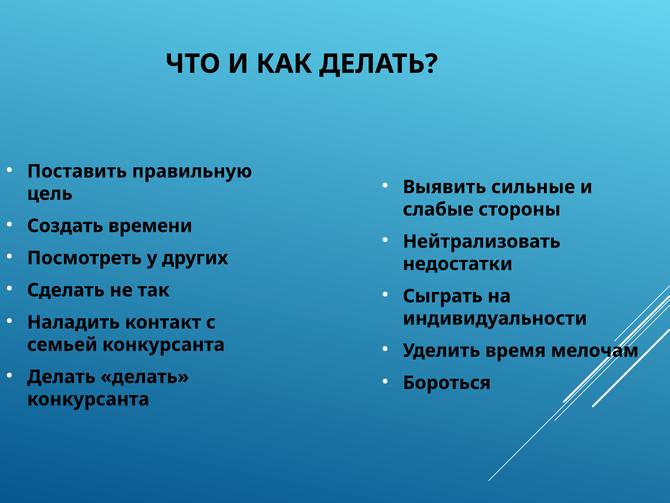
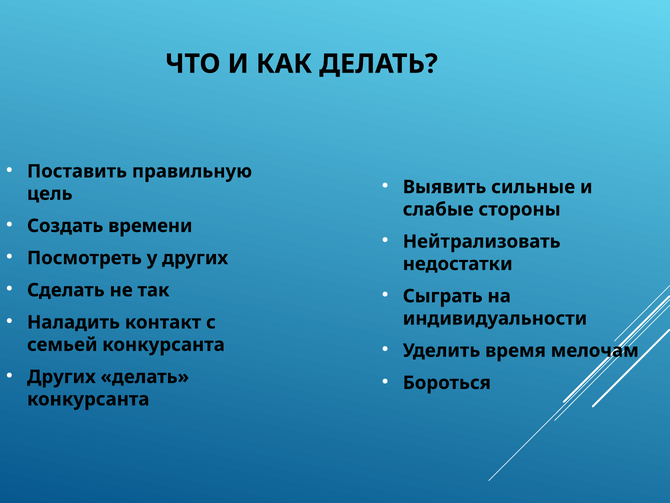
Делать at (61, 376): Делать -> Других
